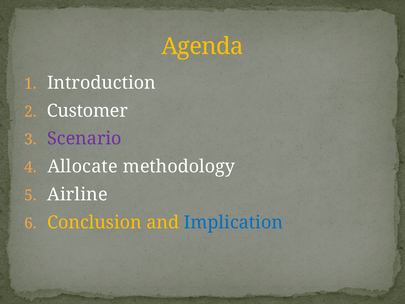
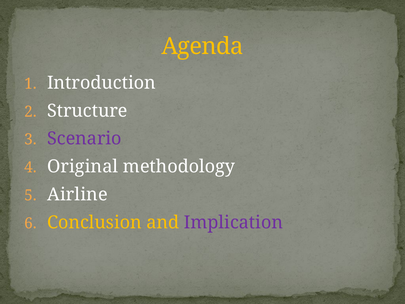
Customer: Customer -> Structure
Allocate: Allocate -> Original
Implication colour: blue -> purple
